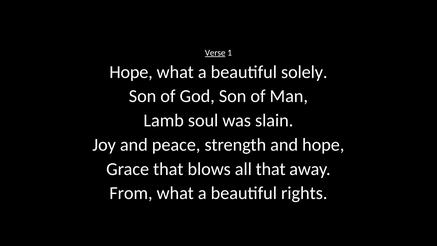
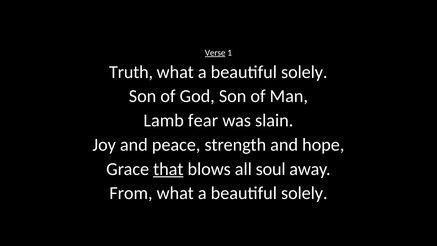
Hope at (131, 72): Hope -> Truth
soul: soul -> fear
that at (168, 169) underline: none -> present
all that: that -> soul
rights at (304, 193): rights -> solely
